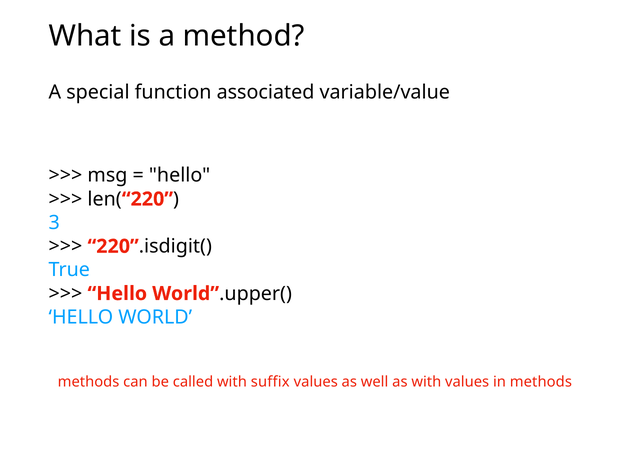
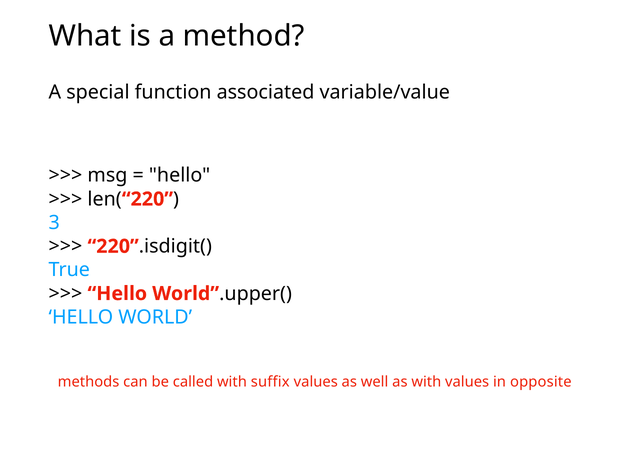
in methods: methods -> opposite
